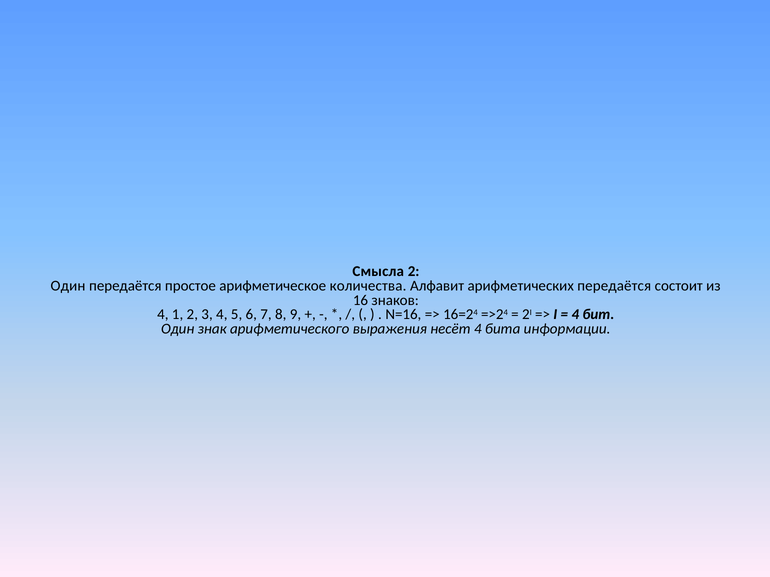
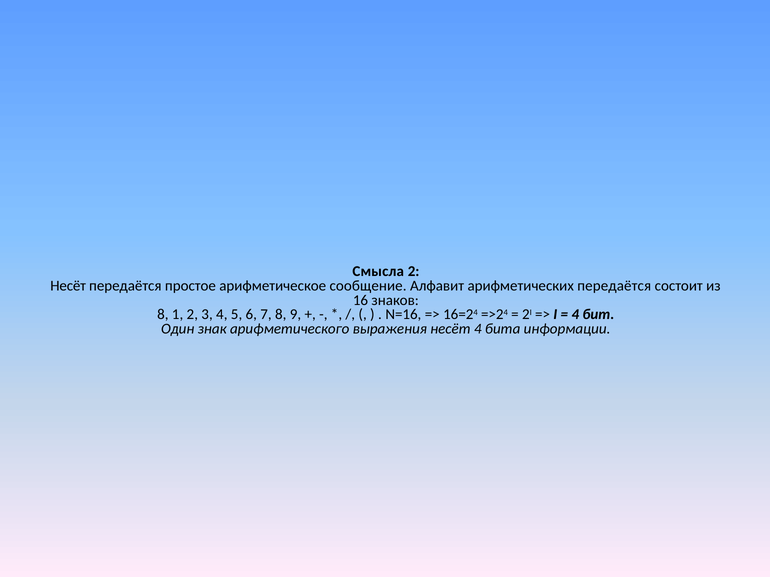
Один at (68, 286): Один -> Несёт
количества: количества -> сообщение
4 at (163, 315): 4 -> 8
